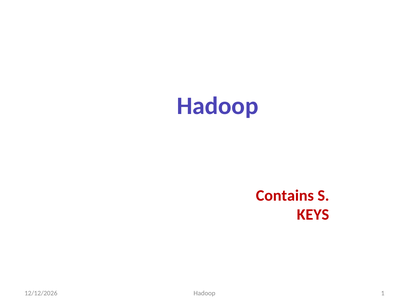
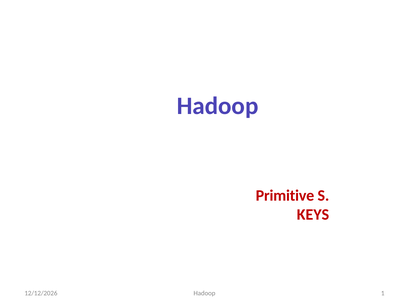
Contains: Contains -> Primitive
